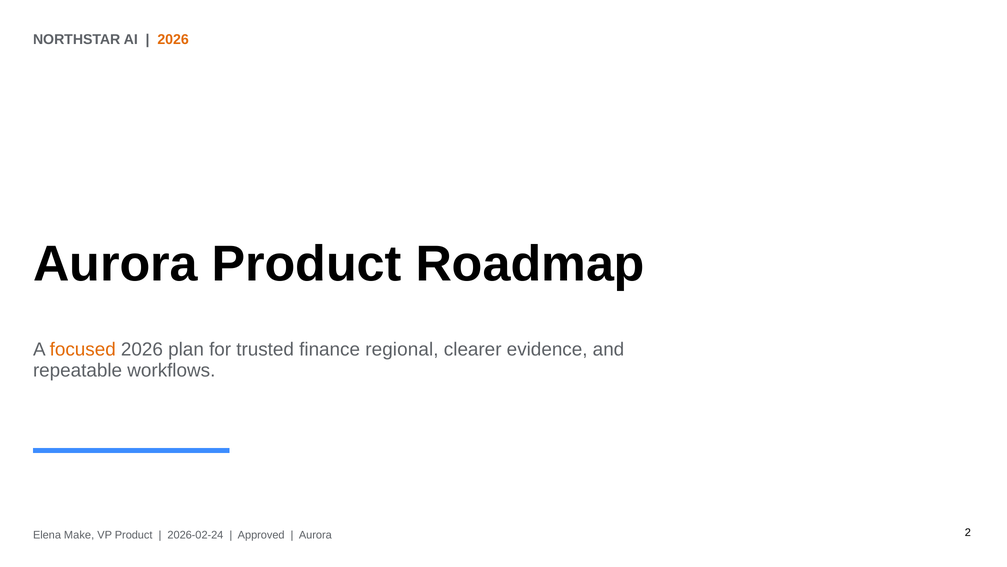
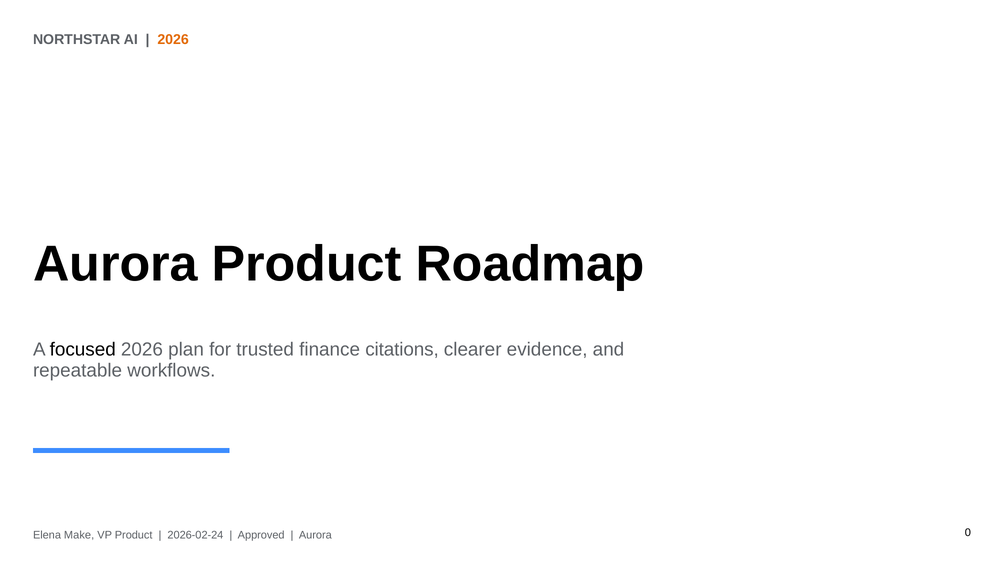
focused colour: orange -> black
regional: regional -> citations
2: 2 -> 0
